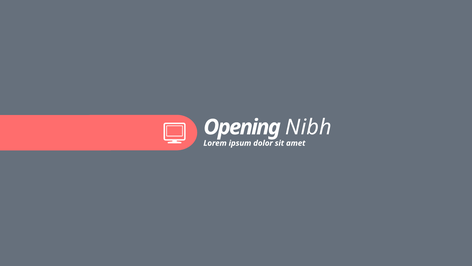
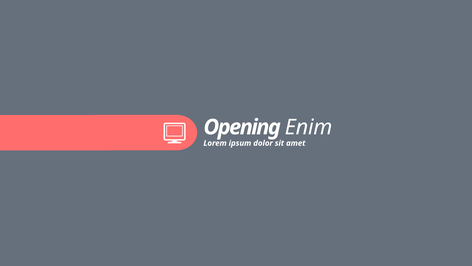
Nibh: Nibh -> Enim
